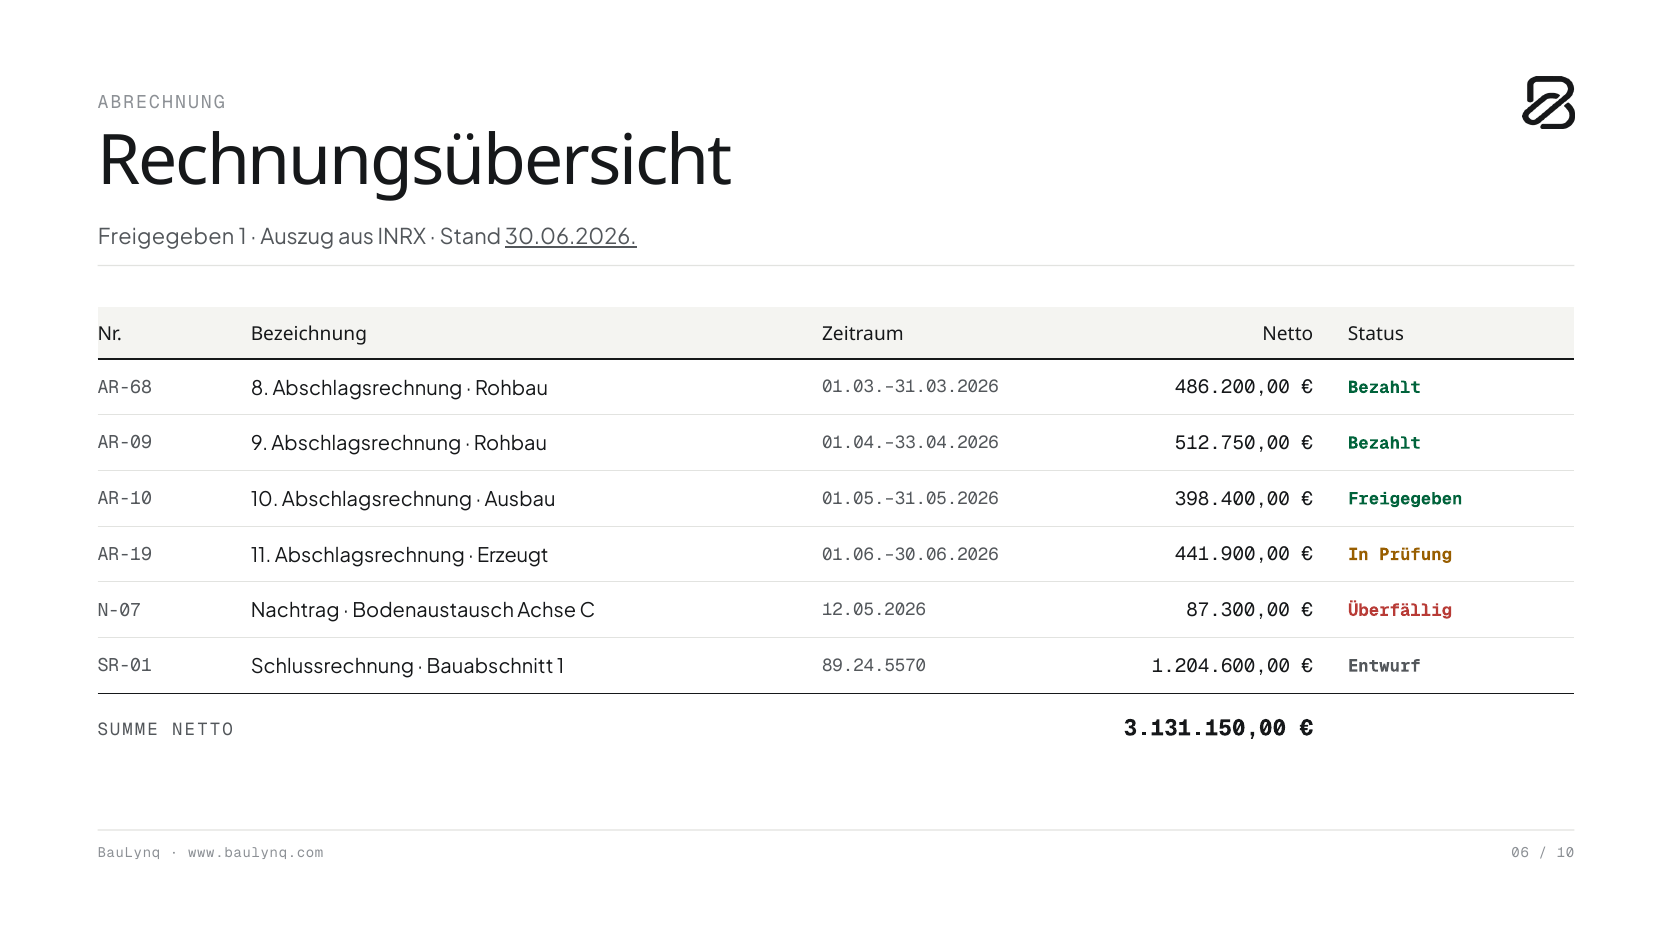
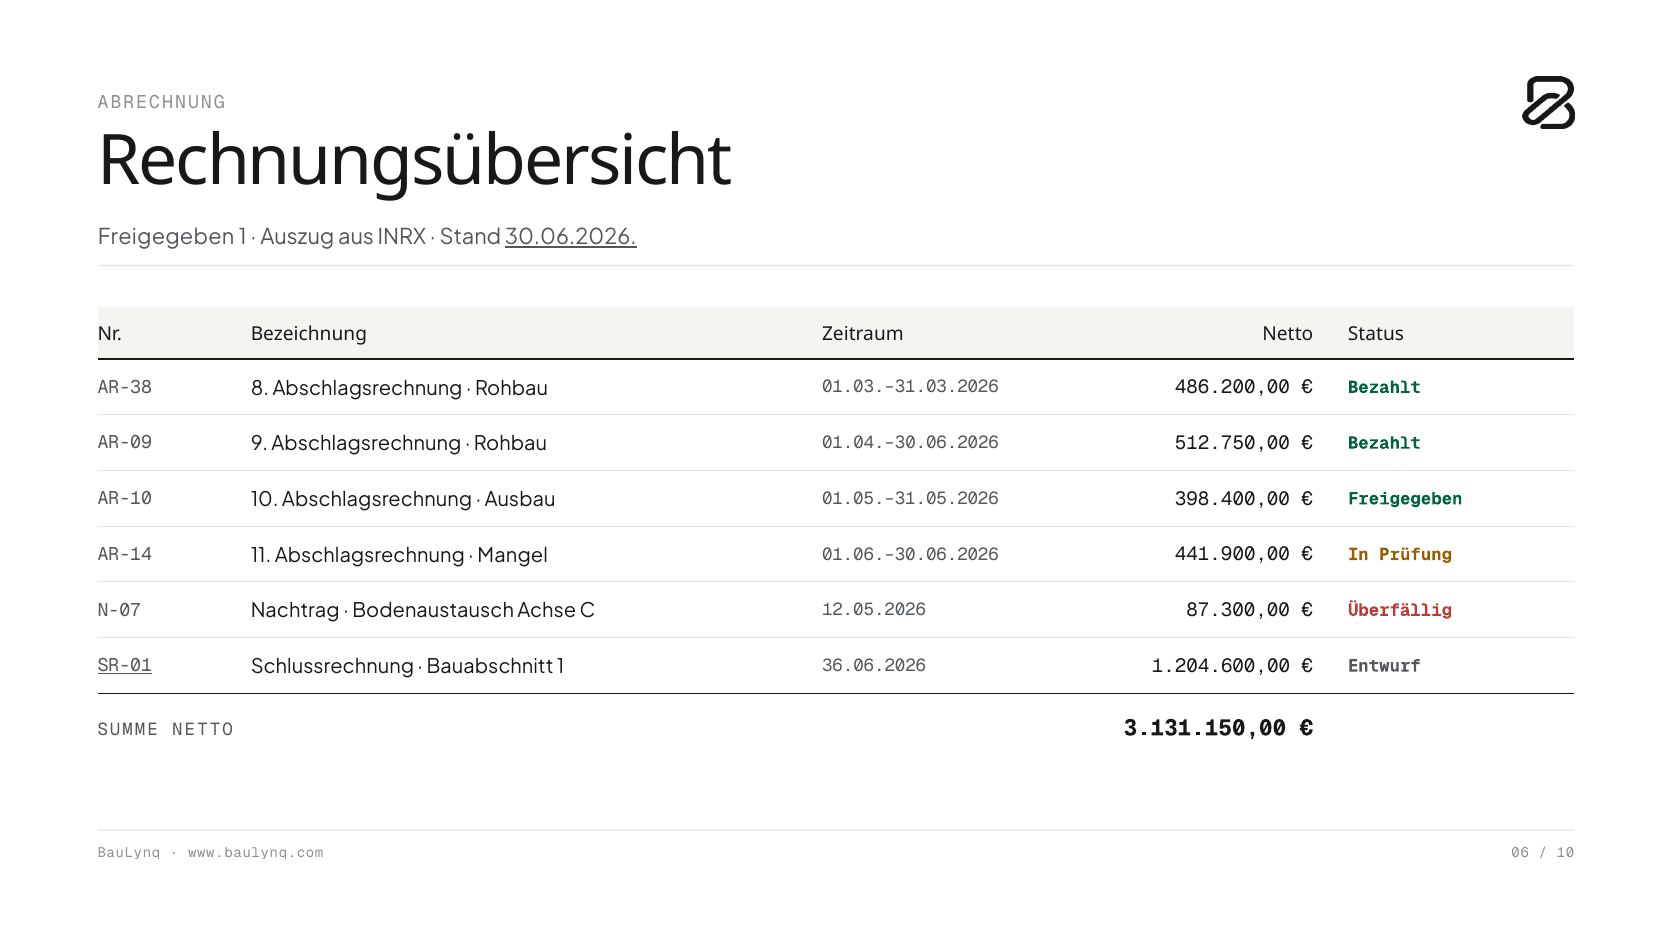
AR-68: AR-68 -> AR-38
01.04.–33.04.2026: 01.04.–33.04.2026 -> 01.04.–30.06.2026
AR-19: AR-19 -> AR-14
Erzeugt: Erzeugt -> Mangel
SR-01 underline: none -> present
89.24.5570: 89.24.5570 -> 36.06.2026
